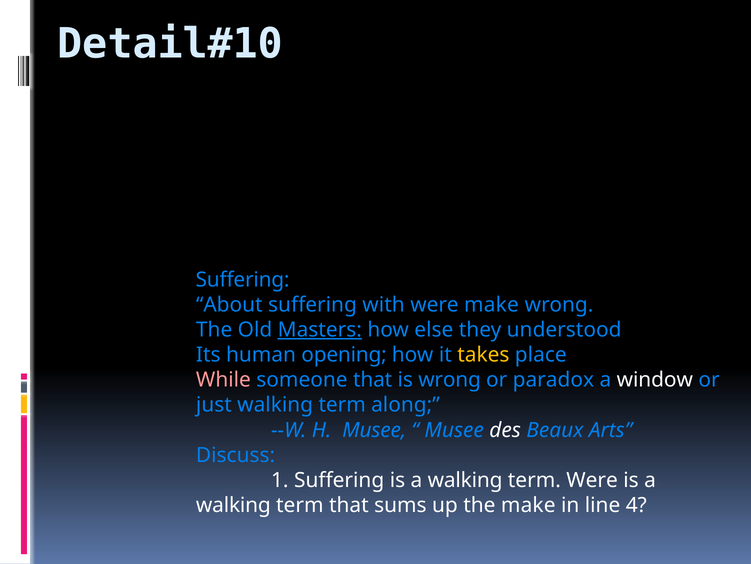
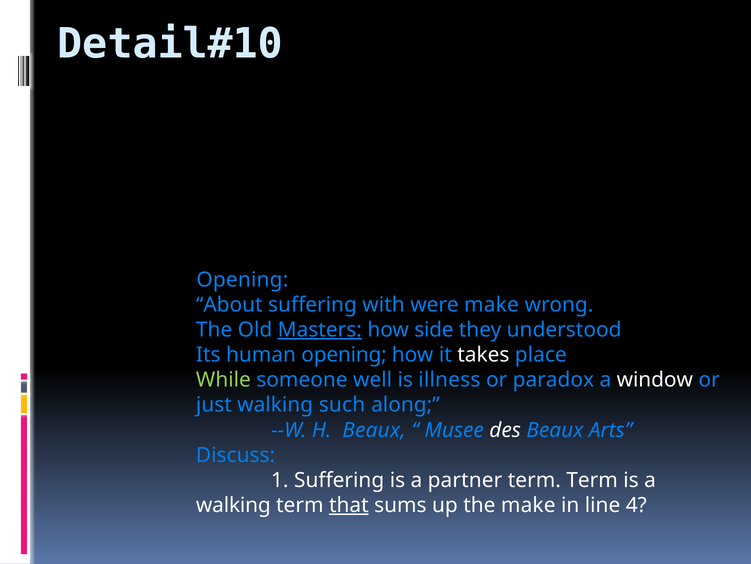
Suffering at (243, 279): Suffering -> Opening
else: else -> side
takes colour: yellow -> white
While colour: pink -> light green
someone that: that -> well
is wrong: wrong -> illness
just walking term: term -> such
H Musee: Musee -> Beaux
Suffering is a walking: walking -> partner
term Were: Were -> Term
that at (349, 505) underline: none -> present
